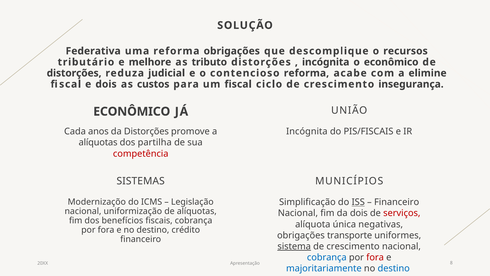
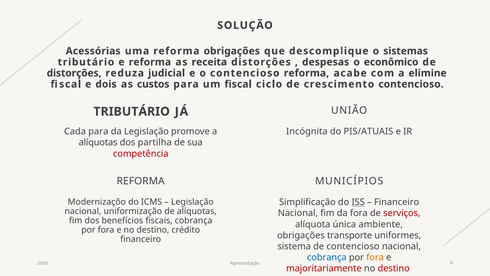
Federativa: Federativa -> Acessórias
recursos: recursos -> sistemas
e melhore: melhore -> reforma
tributo: tributo -> receita
incógnita at (326, 62): incógnita -> despesas
crescimento insegurança: insegurança -> contencioso
ECONÔMICO at (132, 111): ECONÔMICO -> TRIBUTÁRIO
Cada anos: anos -> para
da Distorções: Distorções -> Legislação
PIS/FISCAIS: PIS/FISCAIS -> PIS/ATUAIS
SISTEMAS at (141, 181): SISTEMAS -> REFORMA
da dois: dois -> fora
negativas: negativas -> ambiente
sistema underline: present -> none
crescimento at (353, 246): crescimento -> contencioso
fora at (375, 257) colour: red -> orange
majoritariamente colour: blue -> red
destino at (394, 268) colour: blue -> red
